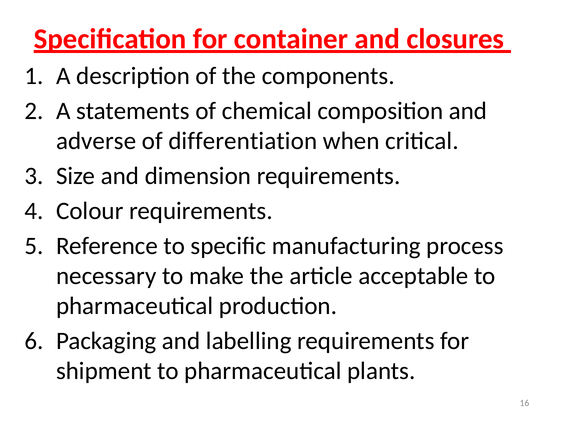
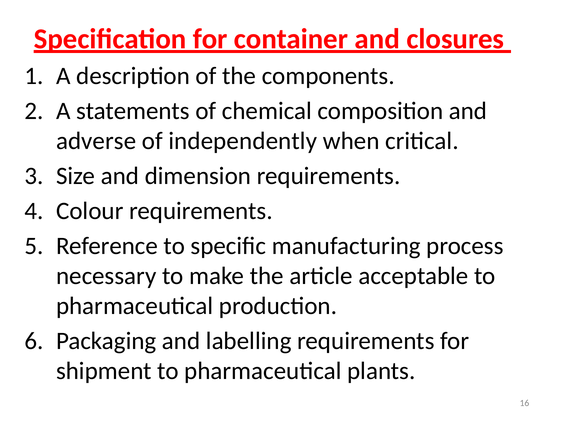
differentiation: differentiation -> independently
